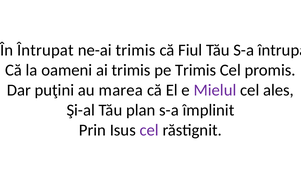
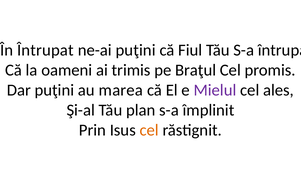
ne-ai trimis: trimis -> puţini
pe Trimis: Trimis -> Braţul
cel at (149, 130) colour: purple -> orange
